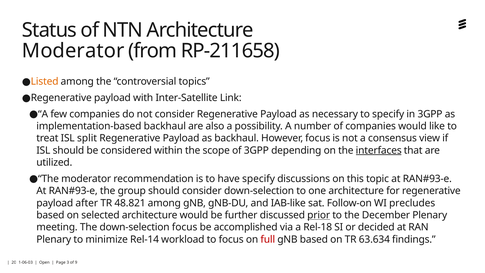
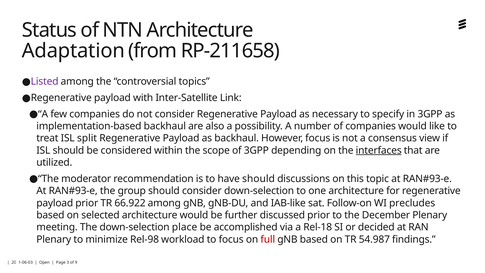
Moderator at (73, 51): Moderator -> Adaptation
Listed colour: orange -> purple
have specify: specify -> should
payload after: after -> prior
48.821: 48.821 -> 66.922
prior at (319, 215) underline: present -> none
down-selection focus: focus -> place
Rel-14: Rel-14 -> Rel-98
63.634: 63.634 -> 54.987
